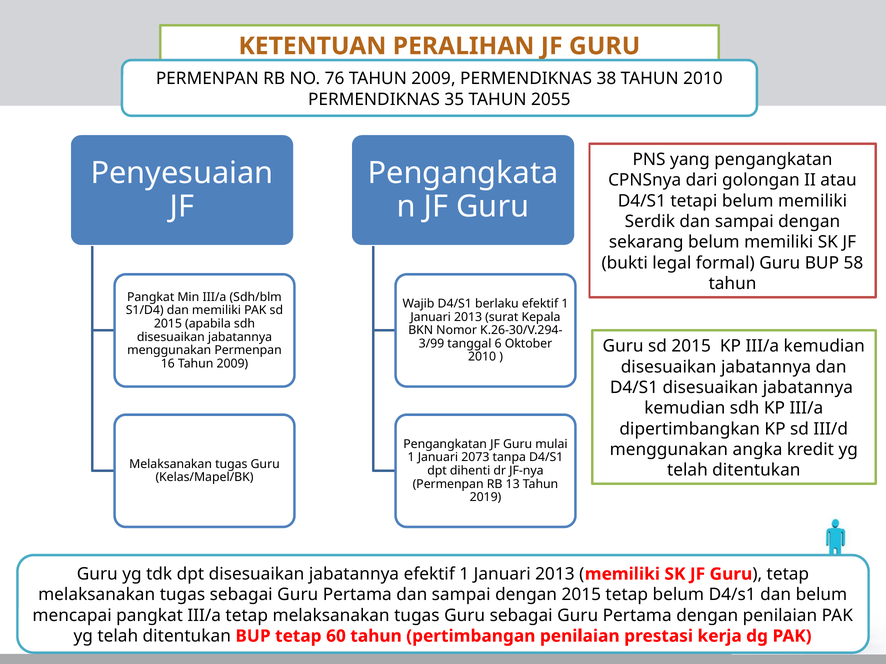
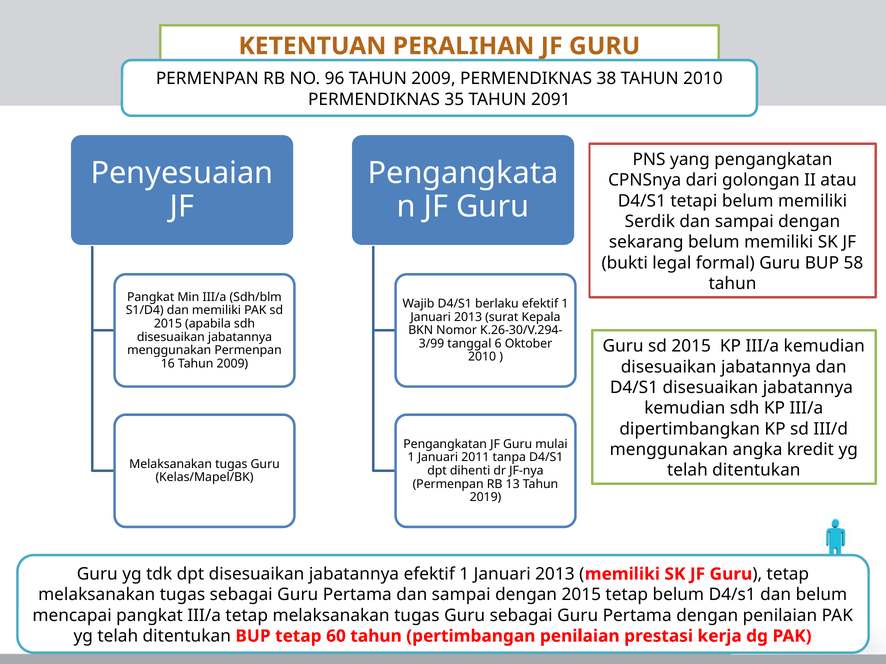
76: 76 -> 96
2055: 2055 -> 2091
2073: 2073 -> 2011
